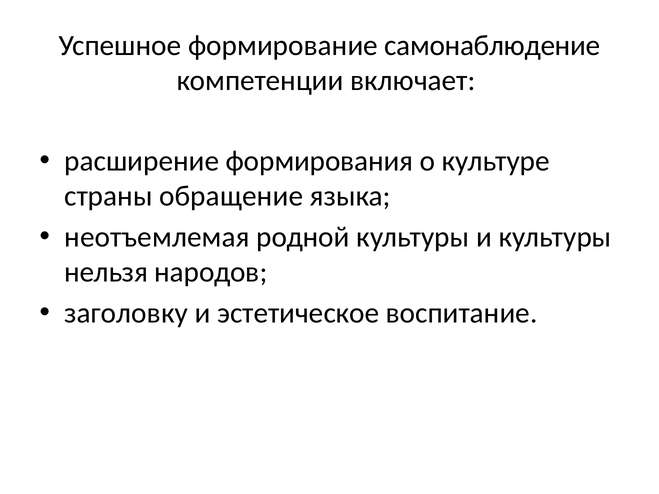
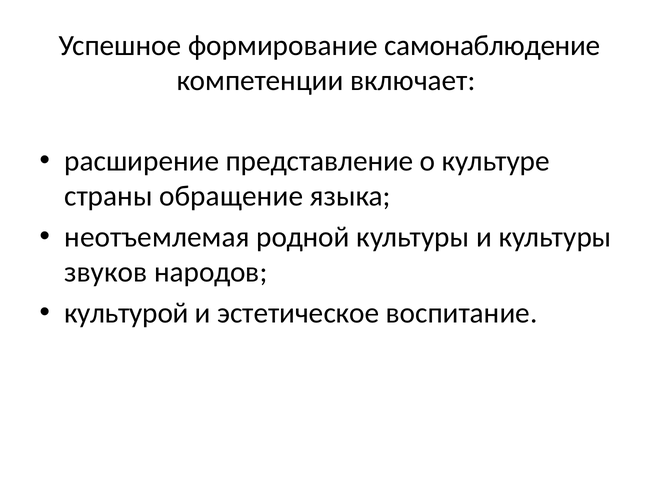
формирования: формирования -> представление
нельзя: нельзя -> звуков
заголовку: заголовку -> культурой
